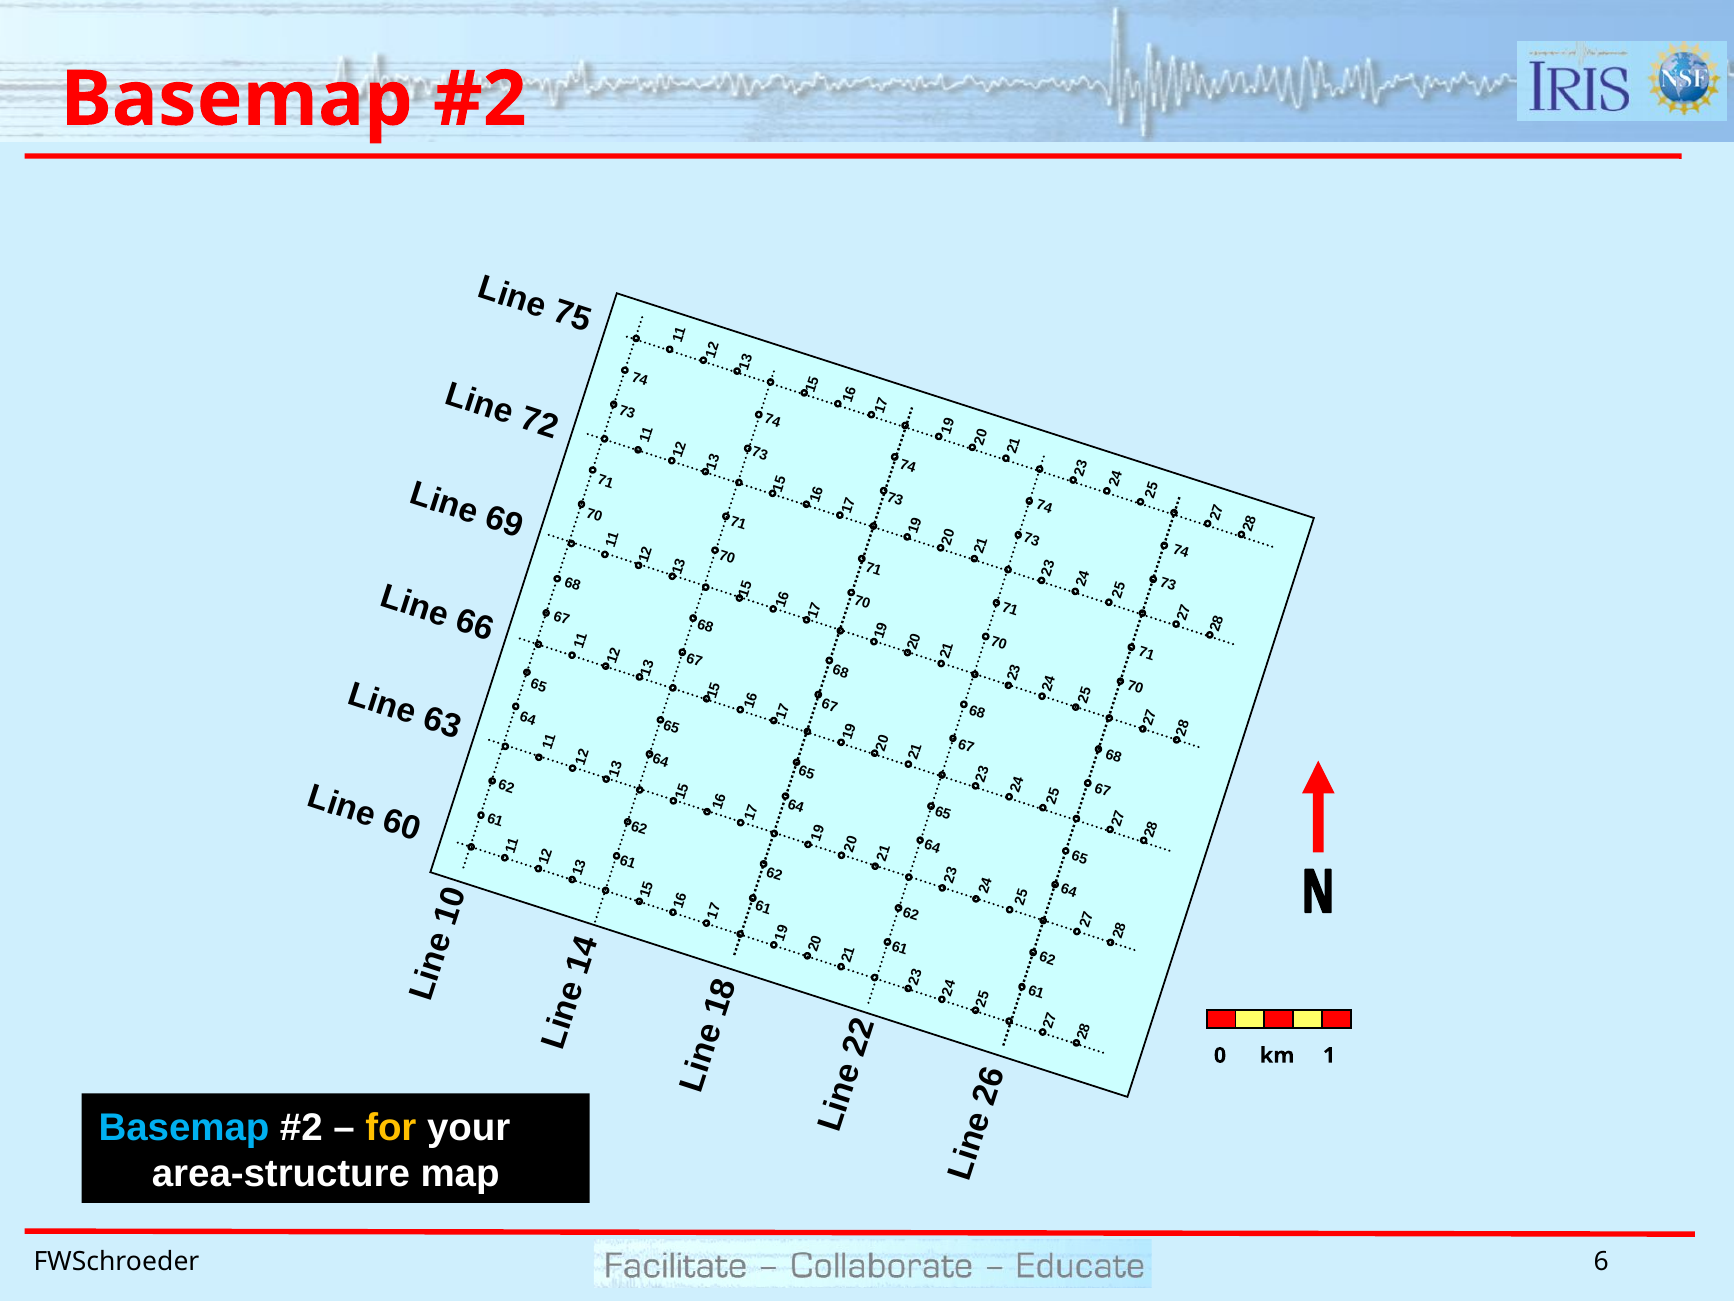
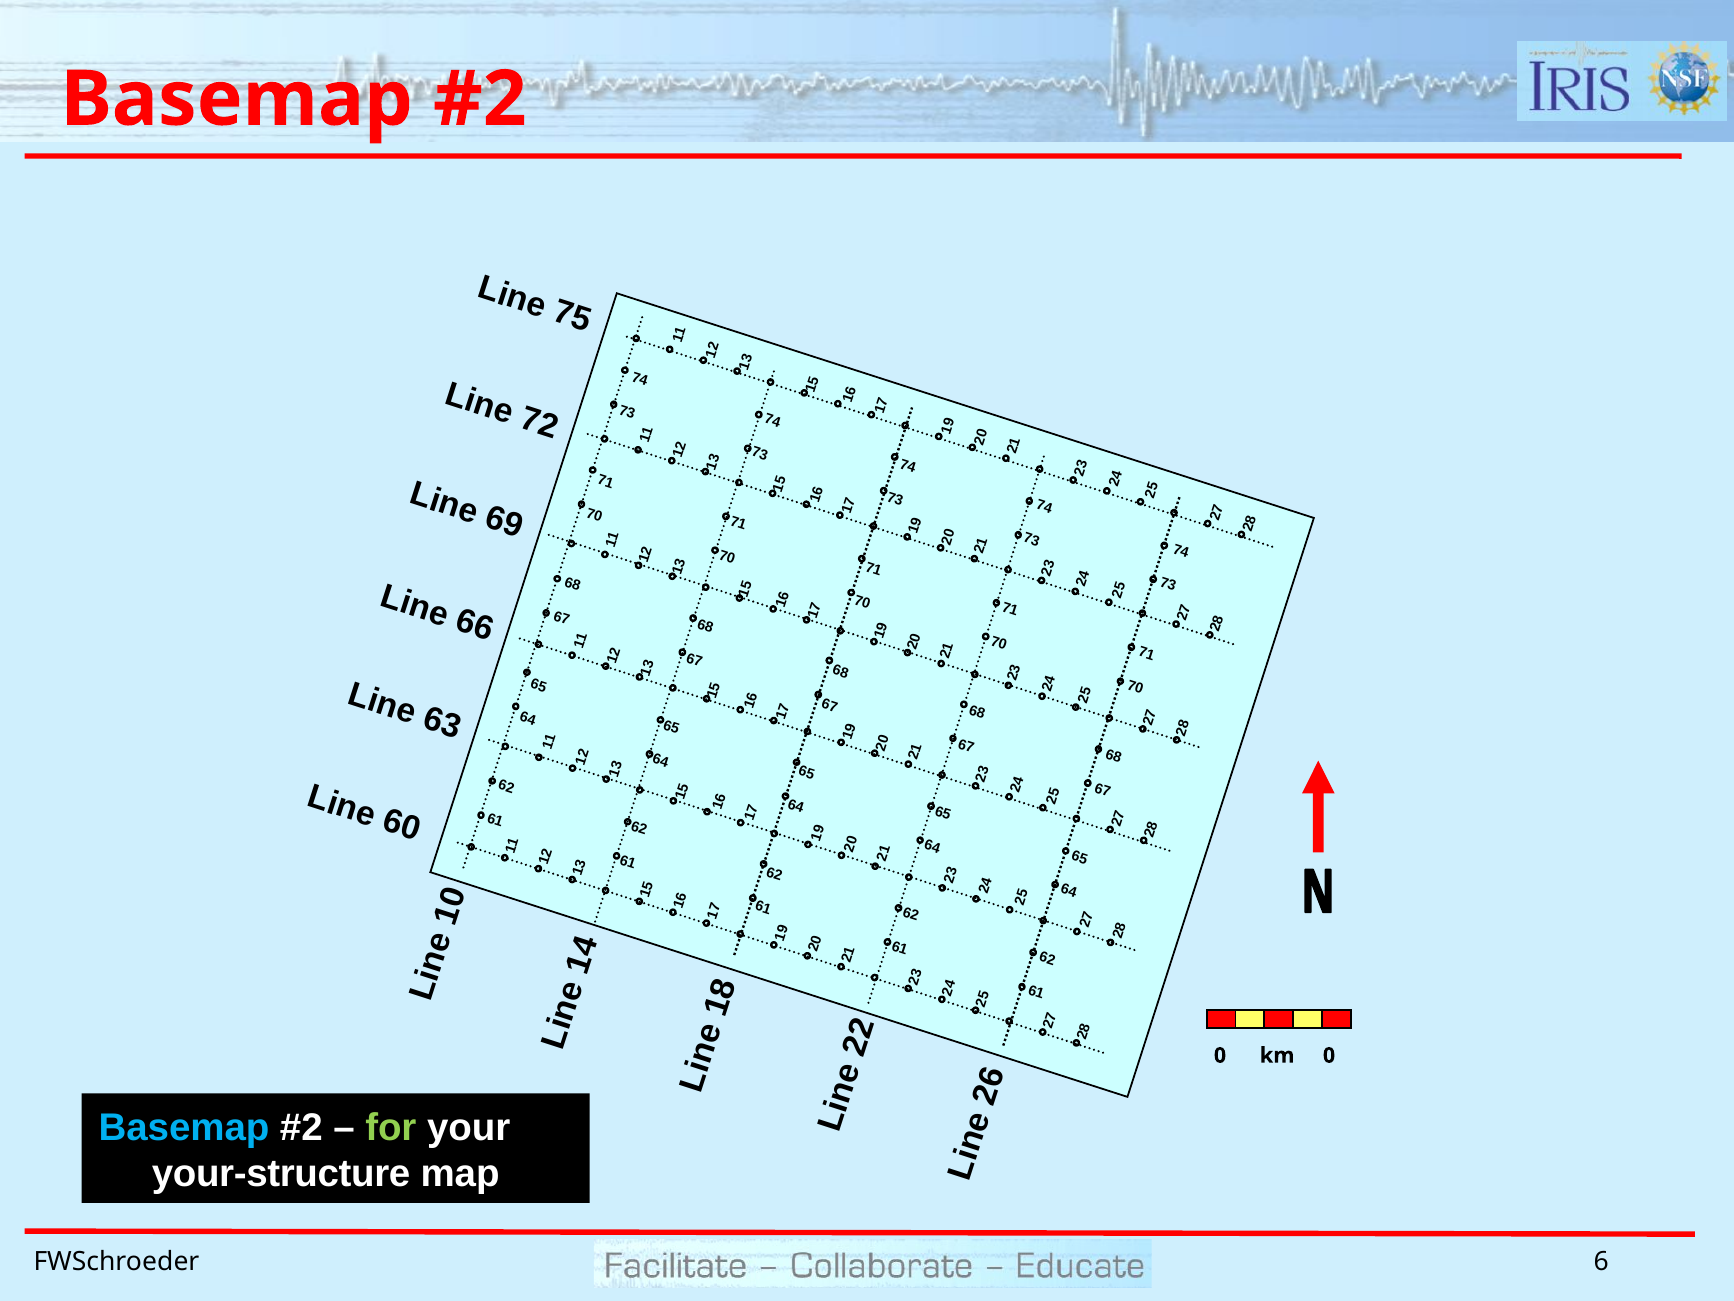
km 1: 1 -> 0
for colour: yellow -> light green
area-structure: area-structure -> your-structure
